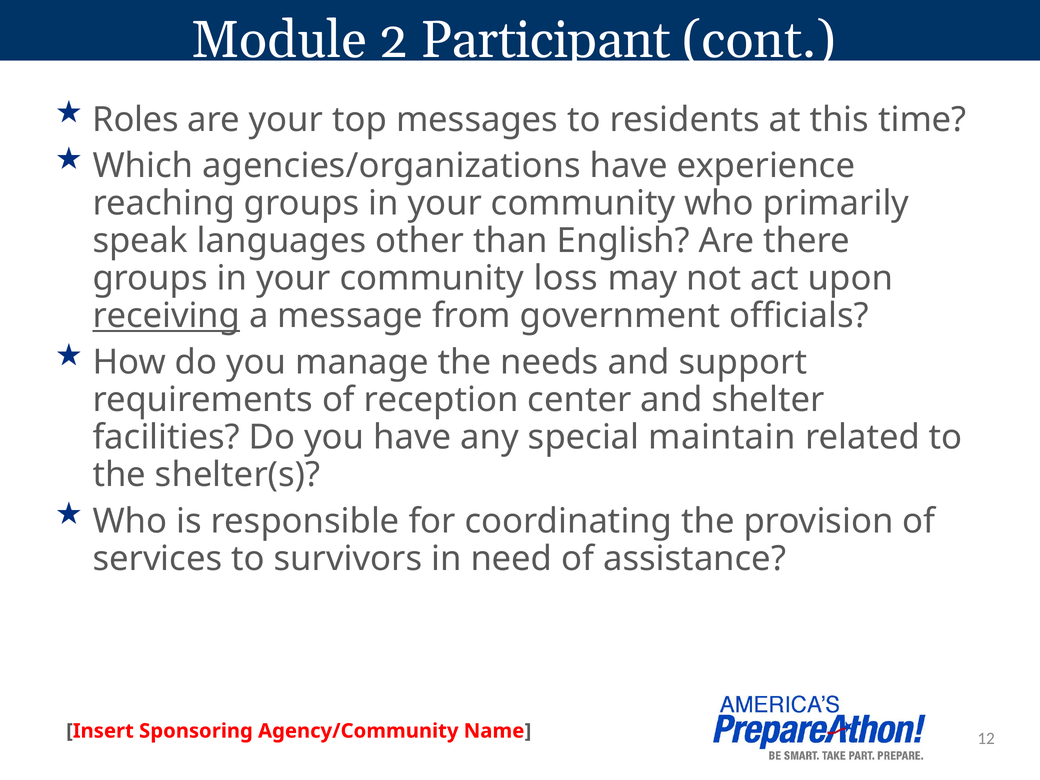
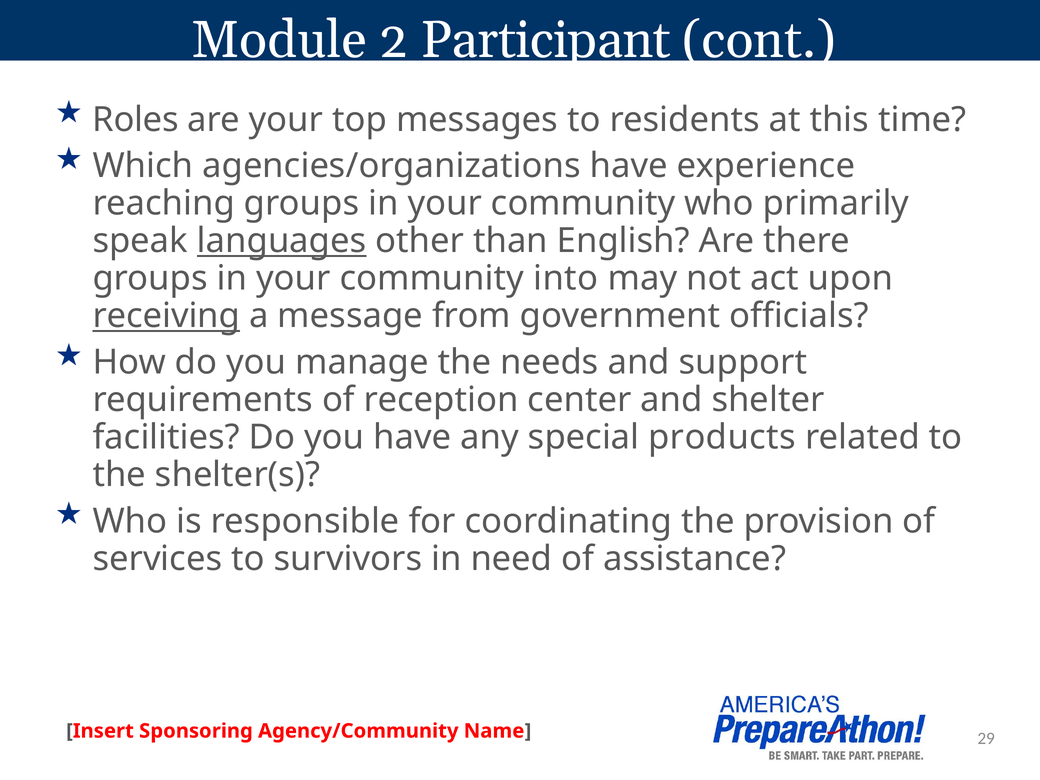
languages underline: none -> present
loss: loss -> into
maintain: maintain -> products
12: 12 -> 29
